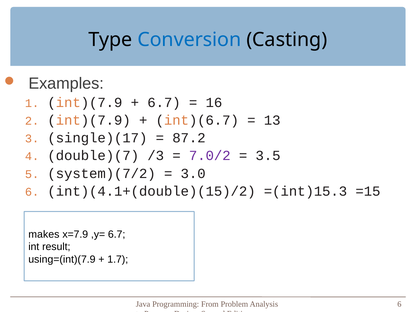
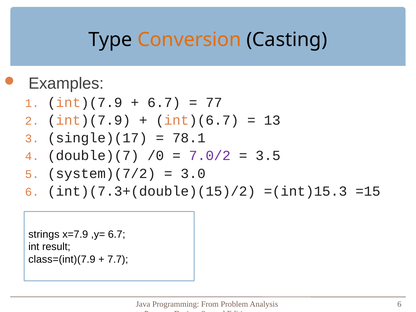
Conversion colour: blue -> orange
16: 16 -> 77
87.2: 87.2 -> 78.1
/3: /3 -> /0
int)(4.1+(double)(15)/2: int)(4.1+(double)(15)/2 -> int)(7.3+(double)(15)/2
makes: makes -> strings
using=(int)(7.9: using=(int)(7.9 -> class=(int)(7.9
1.7: 1.7 -> 7.7
